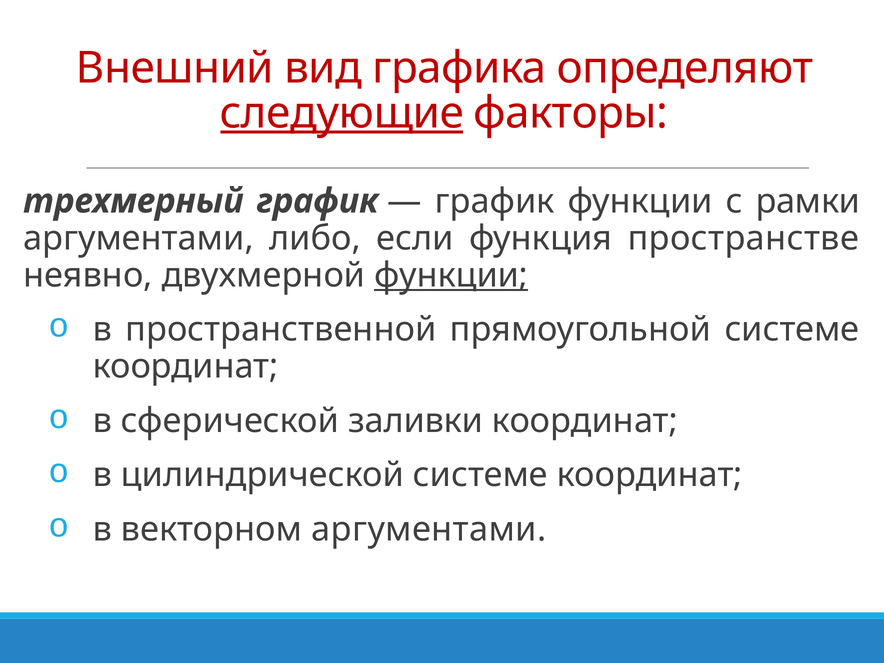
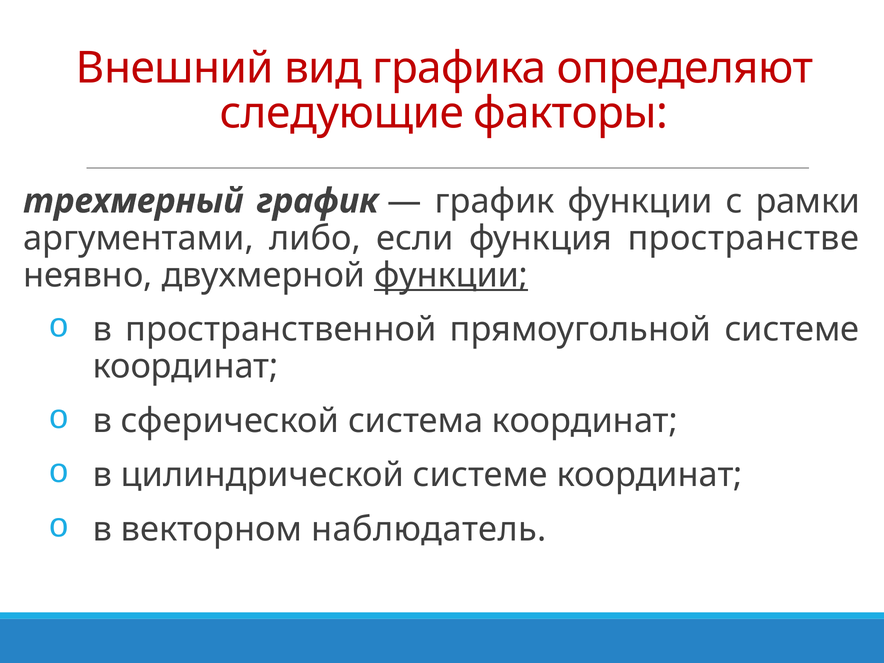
следующие underline: present -> none
заливки: заливки -> система
векторном аргументами: аргументами -> наблюдатель
